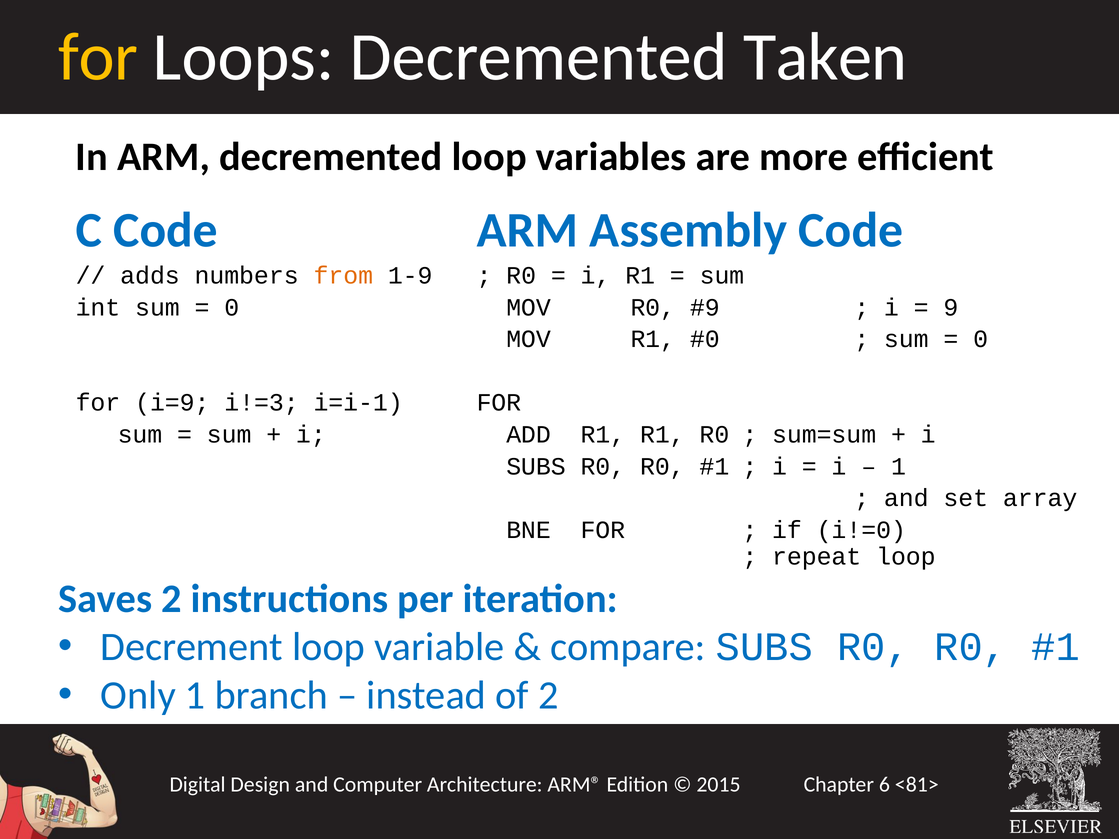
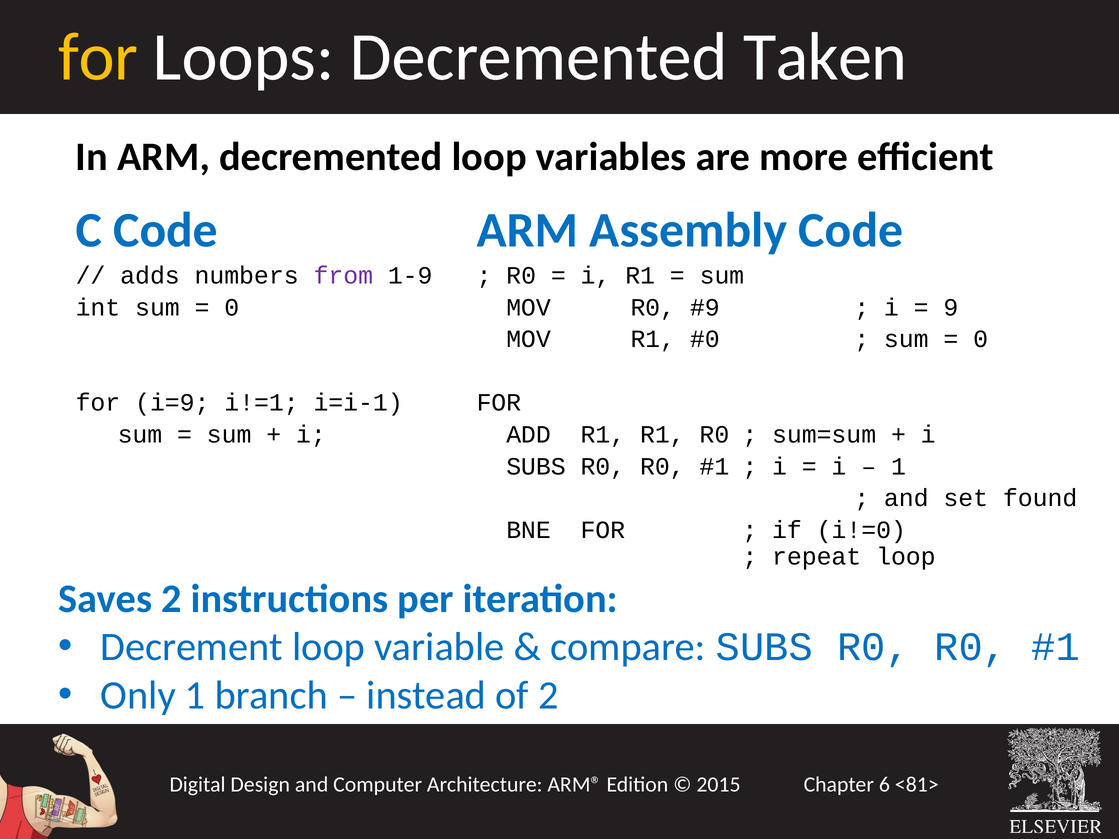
from colour: orange -> purple
i!=3: i!=3 -> i!=1
array: array -> found
